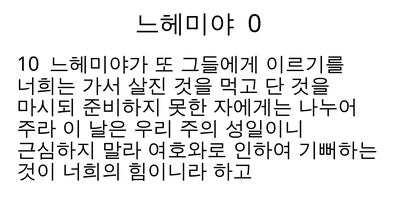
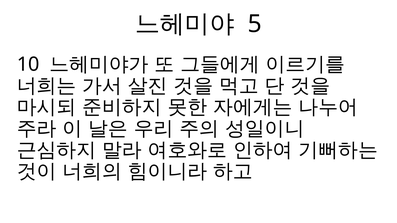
0: 0 -> 5
